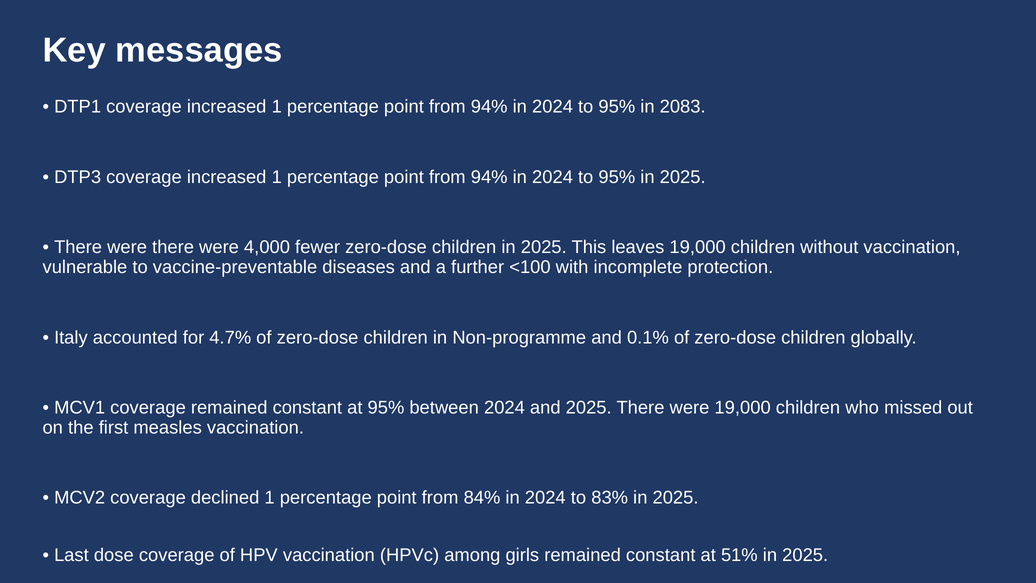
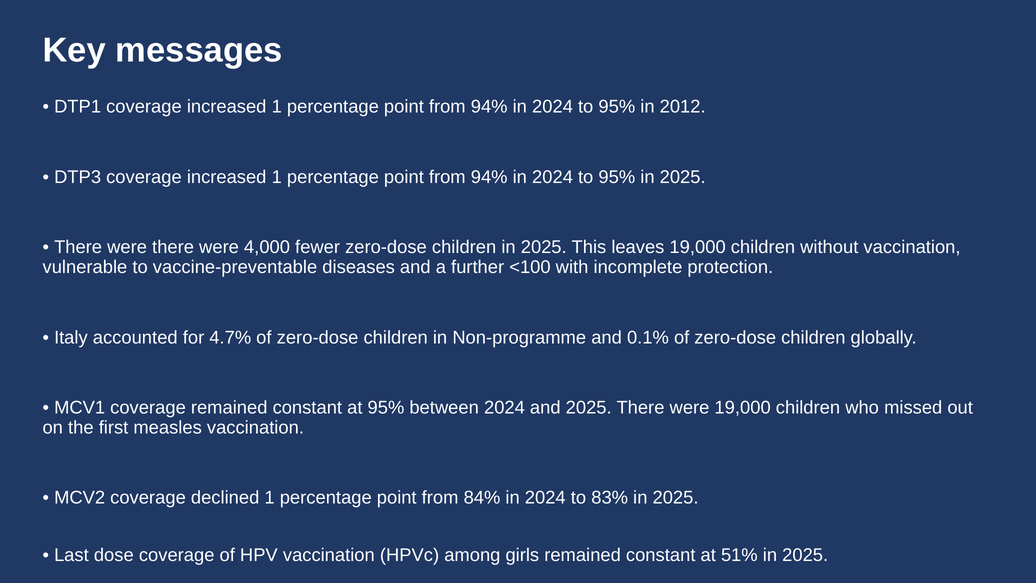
2083: 2083 -> 2012
